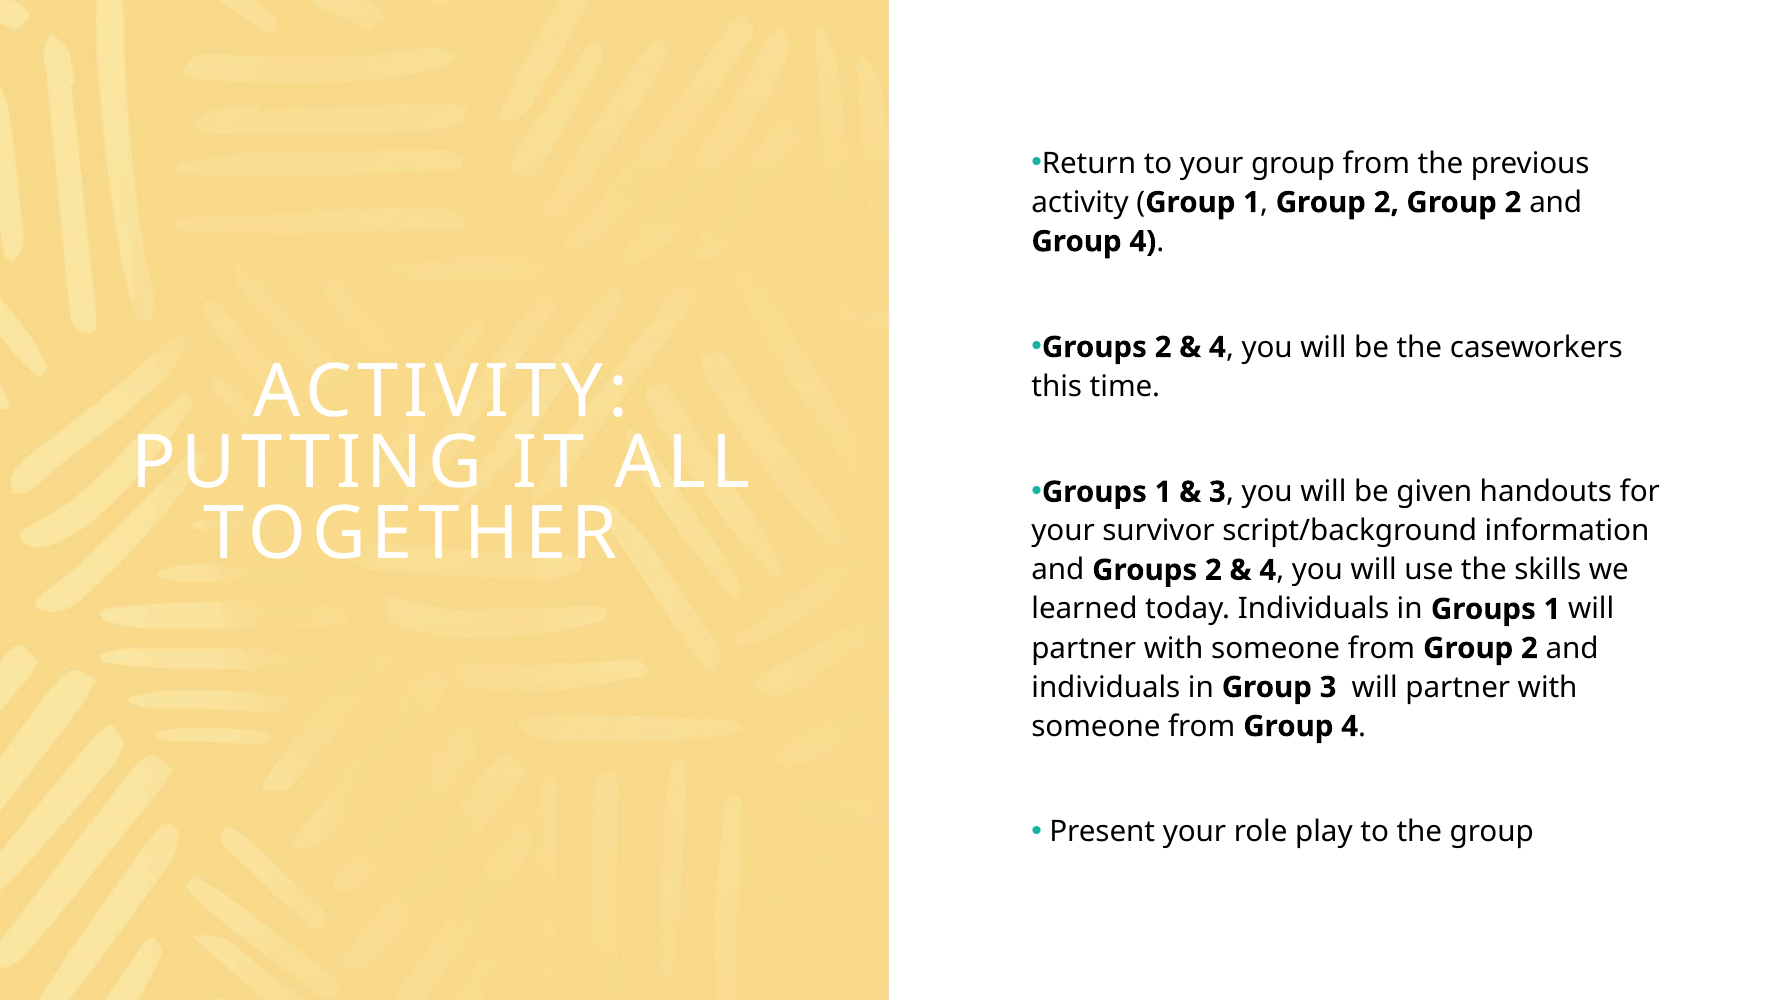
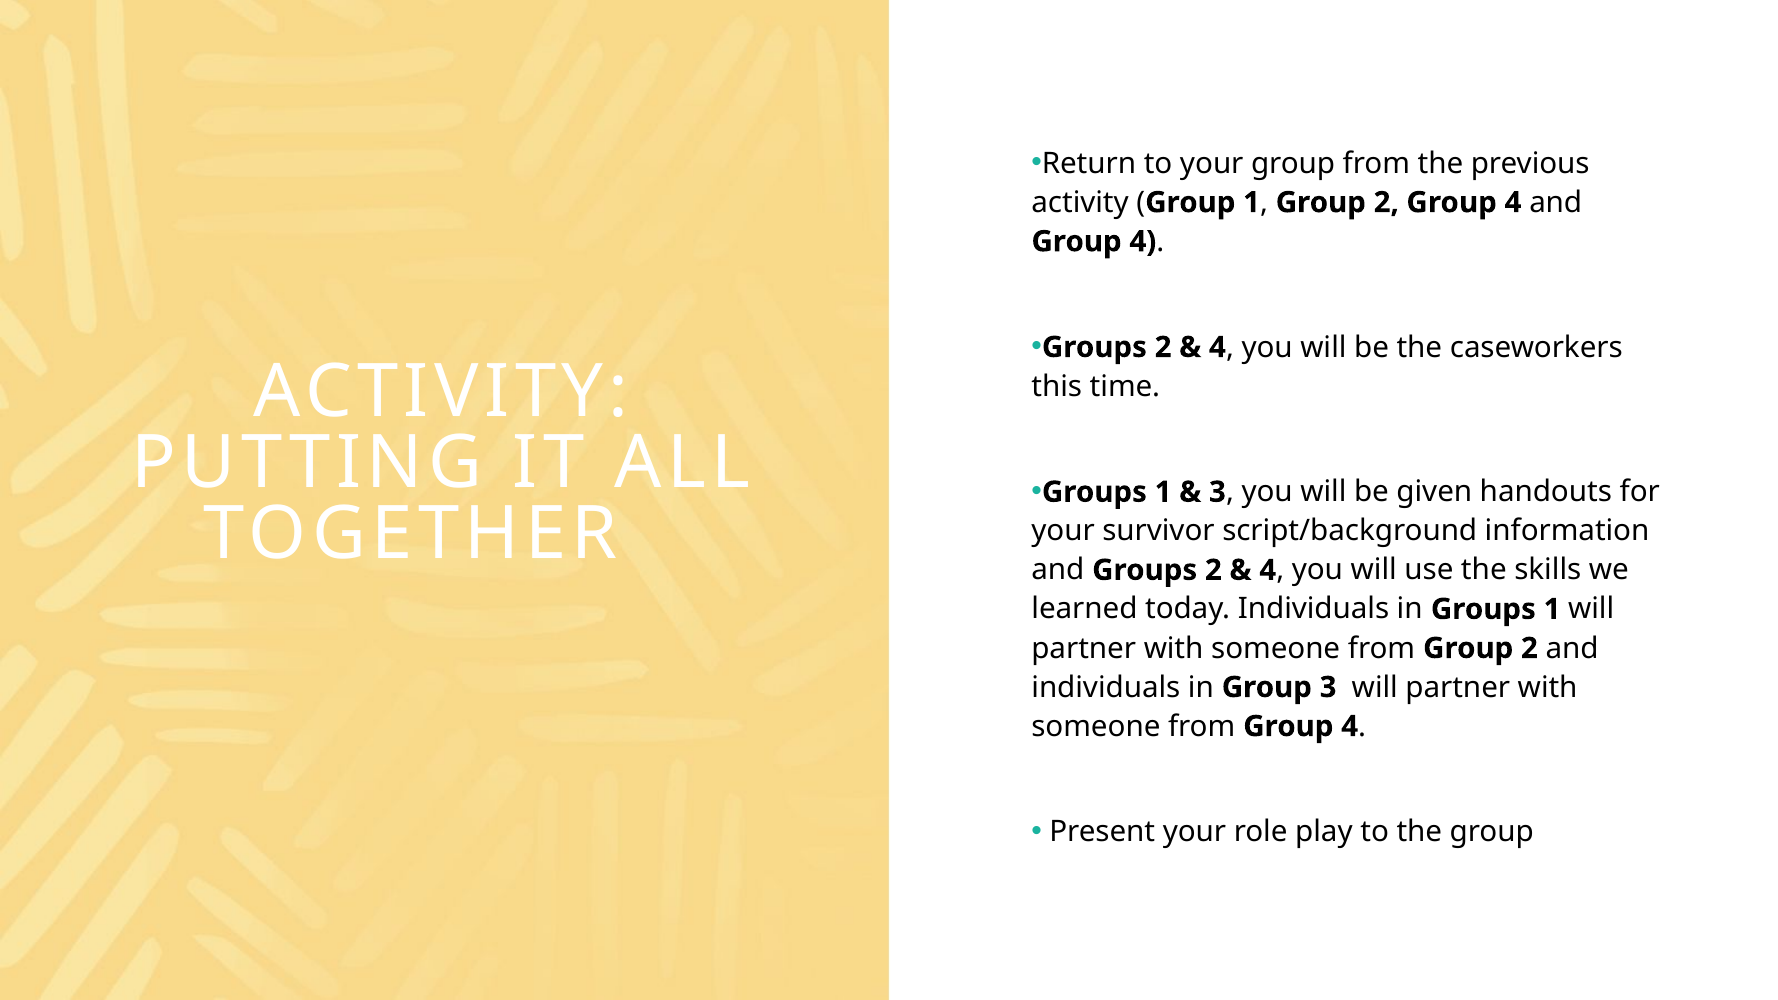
2 Group 2: 2 -> 4
